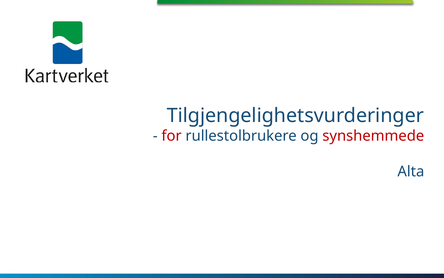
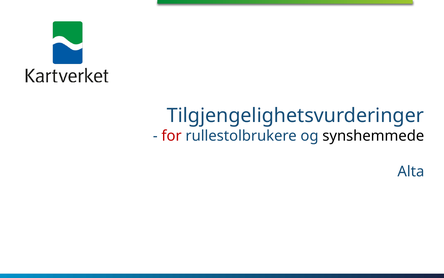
synshemmede colour: red -> black
